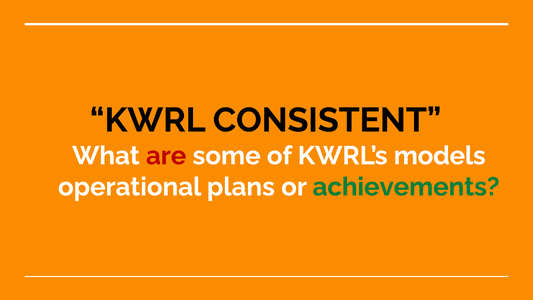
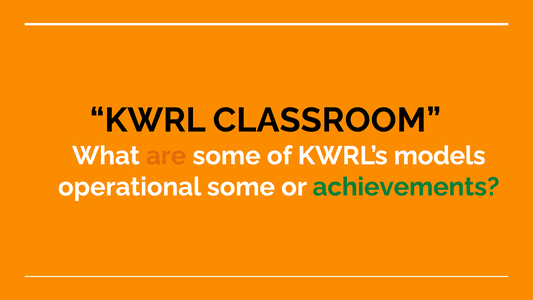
CONSISTENT: CONSISTENT -> CLASSROOM
are colour: red -> orange
operational plans: plans -> some
